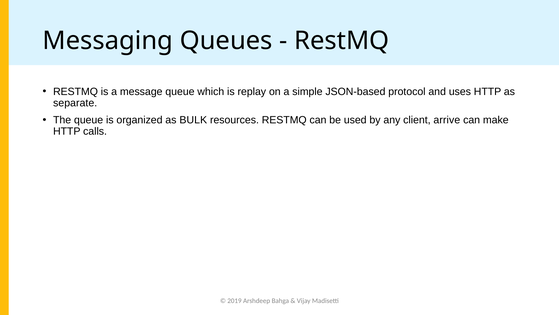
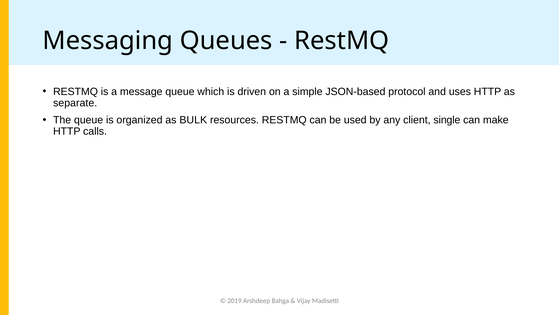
replay: replay -> driven
arrive: arrive -> single
